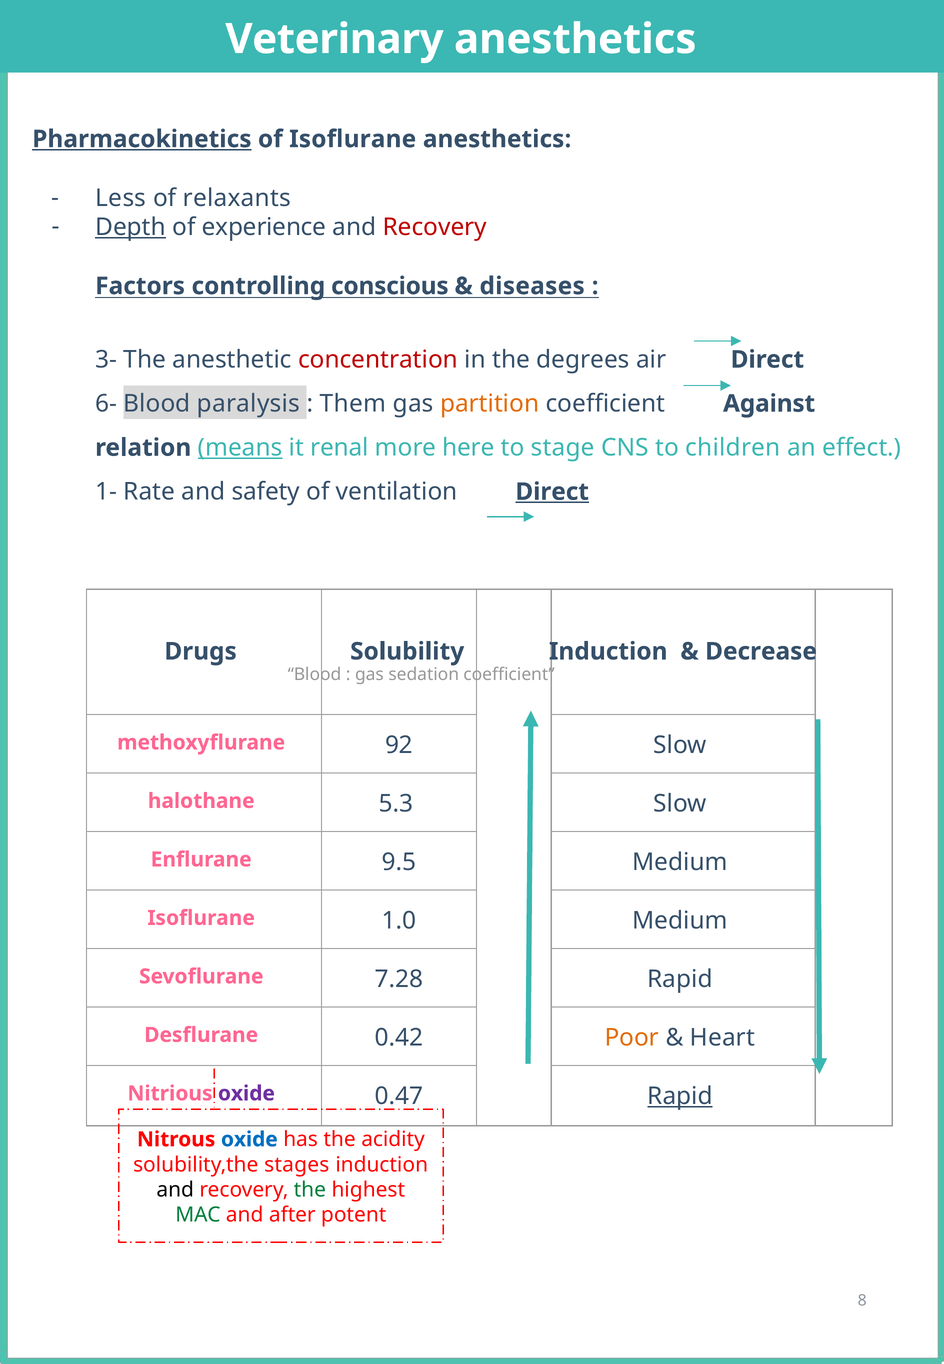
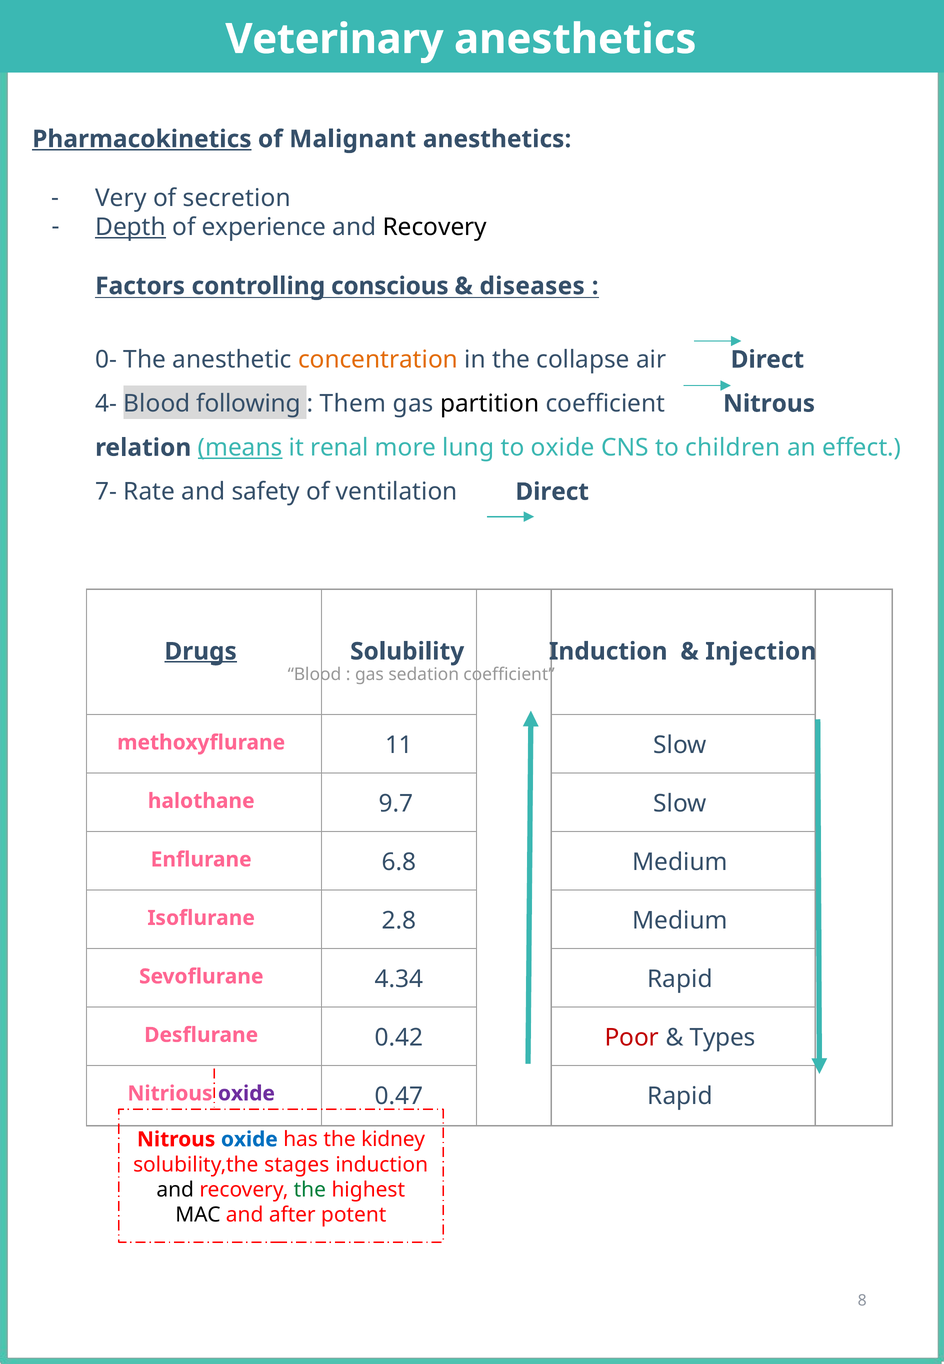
of Isoflurane: Isoflurane -> Malignant
Less: Less -> Very
relaxants: relaxants -> secretion
Recovery at (435, 227) colour: red -> black
3-: 3- -> 0-
concentration colour: red -> orange
degrees: degrees -> collapse
6-: 6- -> 4-
paralysis: paralysis -> following
partition colour: orange -> black
coefficient Against: Against -> Nitrous
here: here -> lung
to stage: stage -> oxide
1-: 1- -> 7-
Direct at (552, 492) underline: present -> none
Drugs underline: none -> present
Decrease: Decrease -> Injection
92: 92 -> 11
5.3: 5.3 -> 9.7
9.5: 9.5 -> 6.8
1.0: 1.0 -> 2.8
7.28: 7.28 -> 4.34
Poor colour: orange -> red
Heart: Heart -> Types
Rapid at (680, 1096) underline: present -> none
acidity: acidity -> kidney
MAC colour: green -> black
